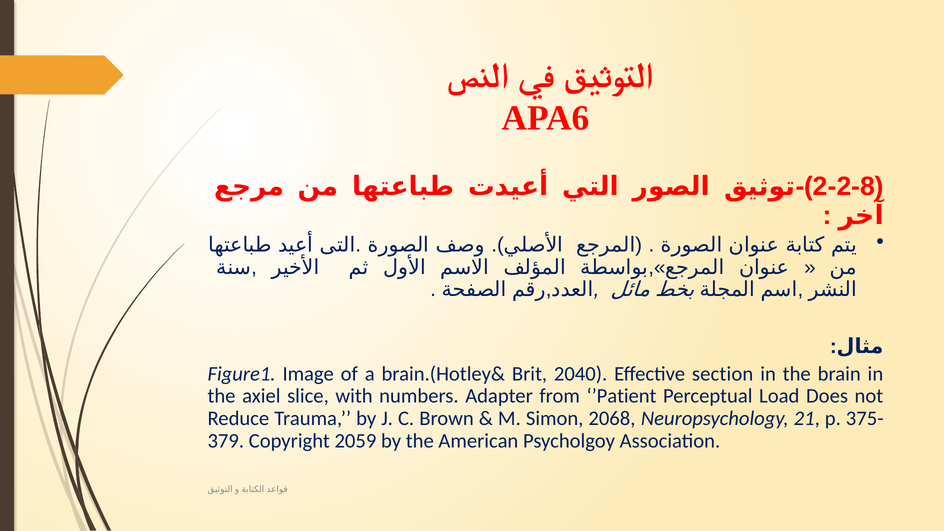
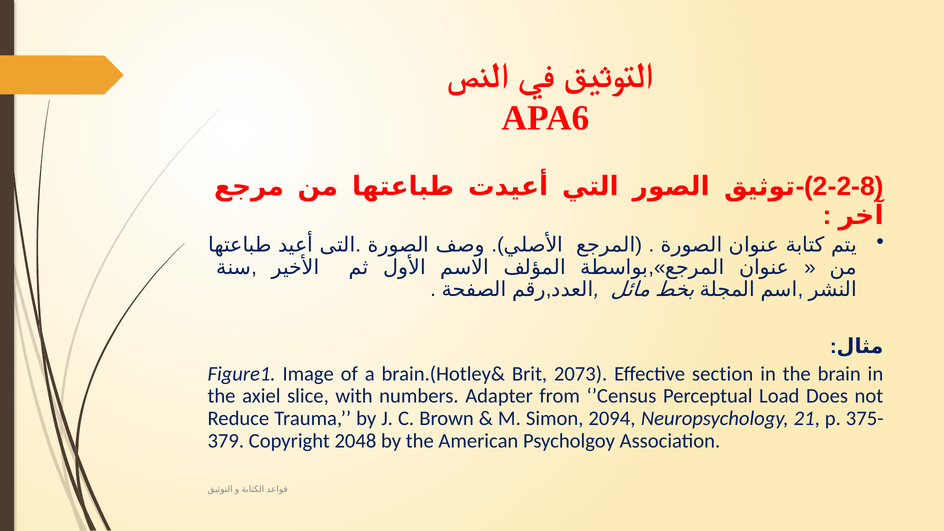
2040: 2040 -> 2073
’Patient: ’Patient -> ’Census
2068: 2068 -> 2094
2059: 2059 -> 2048
